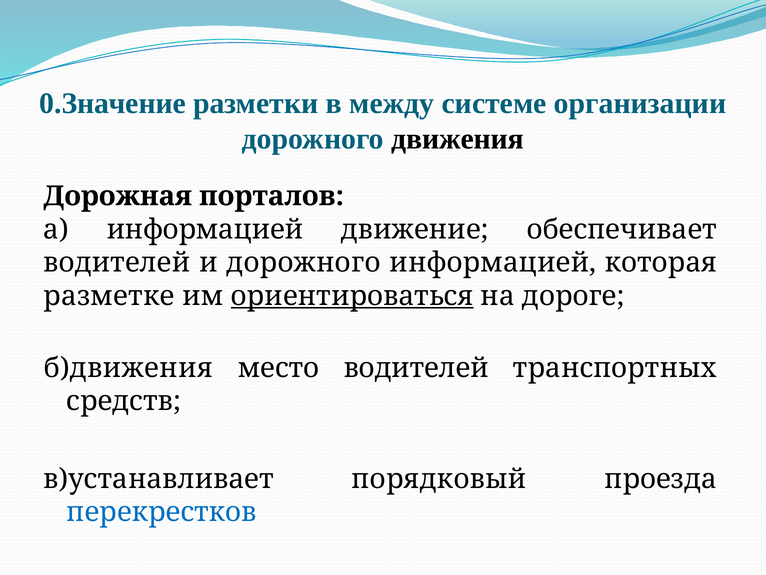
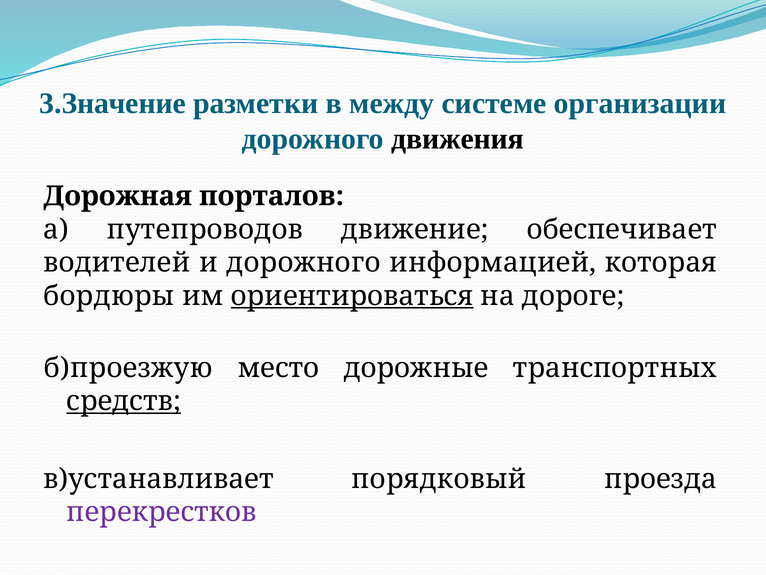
0.Значение: 0.Значение -> 3.Значение
а информацией: информацией -> путепроводов
разметке: разметке -> бордюры
б)движения: б)движения -> б)проезжую
место водителей: водителей -> дорожные
средств underline: none -> present
перекрестков colour: blue -> purple
